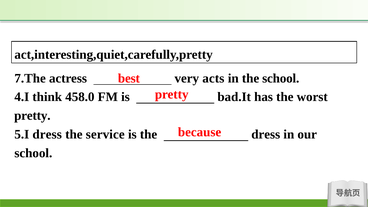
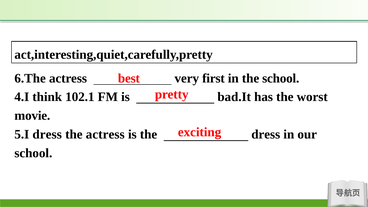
7.The: 7.The -> 6.The
acts: acts -> first
458.0: 458.0 -> 102.1
pretty at (32, 116): pretty -> movie
because: because -> exciting
the service: service -> actress
